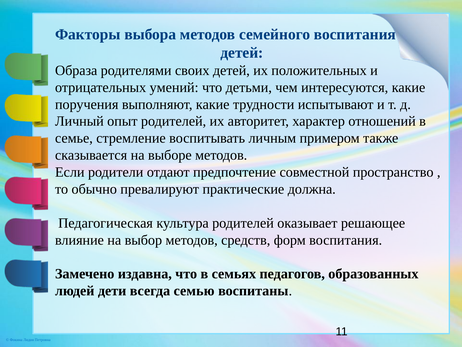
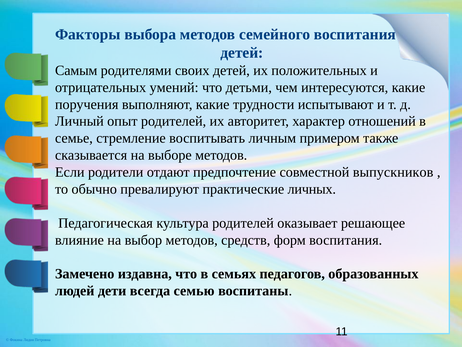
Образа: Образа -> Самым
пространство: пространство -> выпускников
должна: должна -> личных
